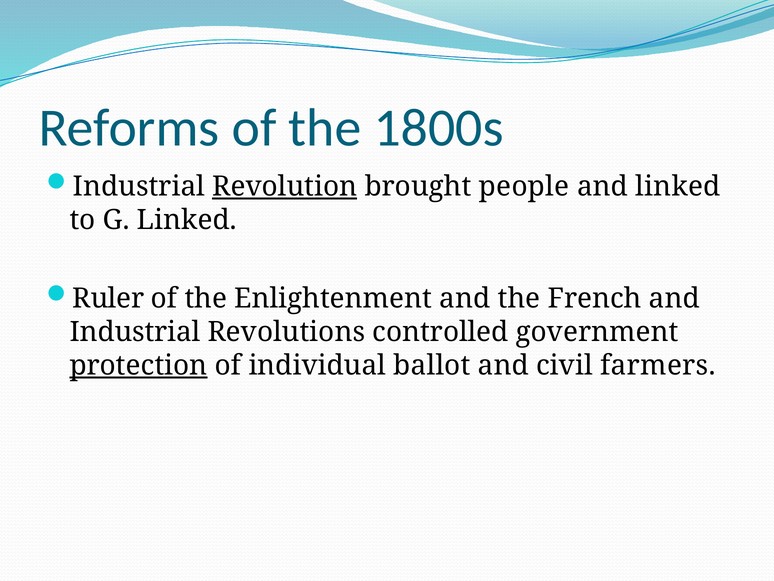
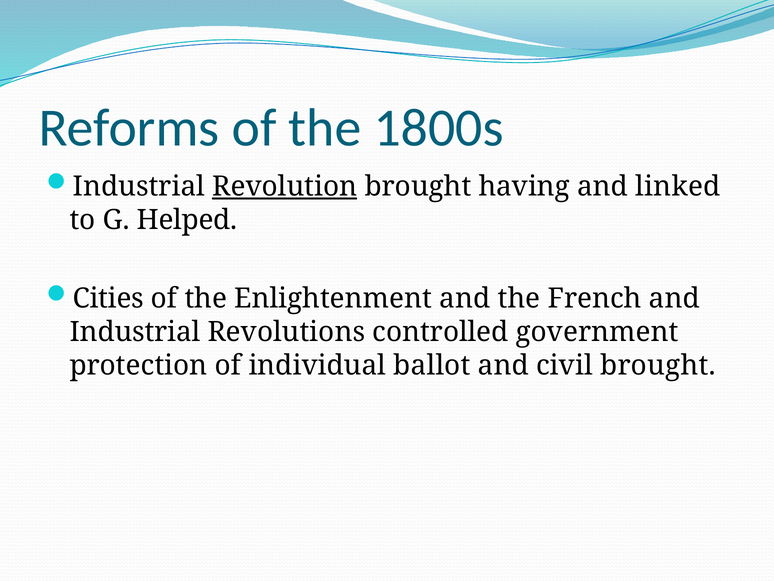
people: people -> having
G Linked: Linked -> Helped
Ruler: Ruler -> Cities
protection underline: present -> none
civil farmers: farmers -> brought
